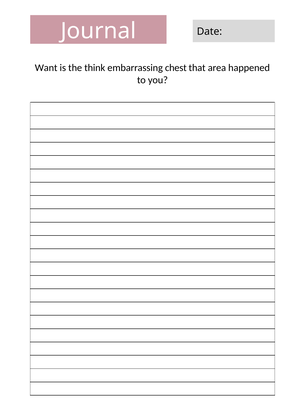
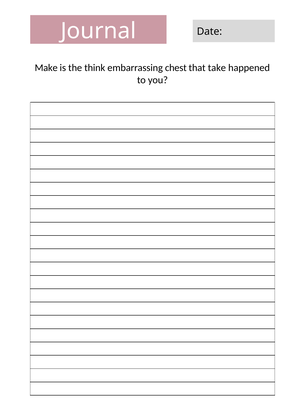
Want: Want -> Make
area: area -> take
